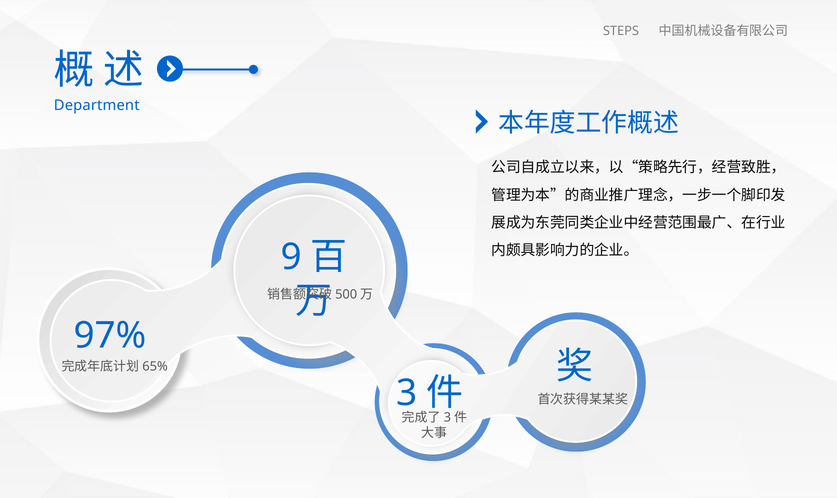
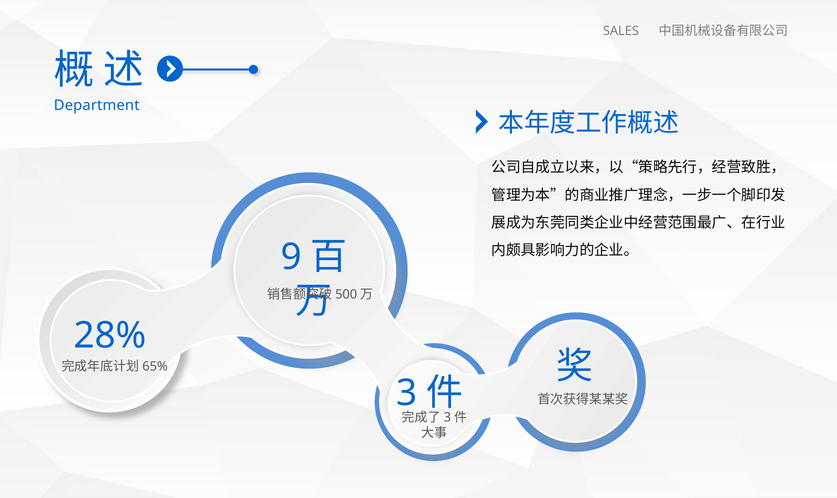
STEPS: STEPS -> SALES
97%: 97% -> 28%
